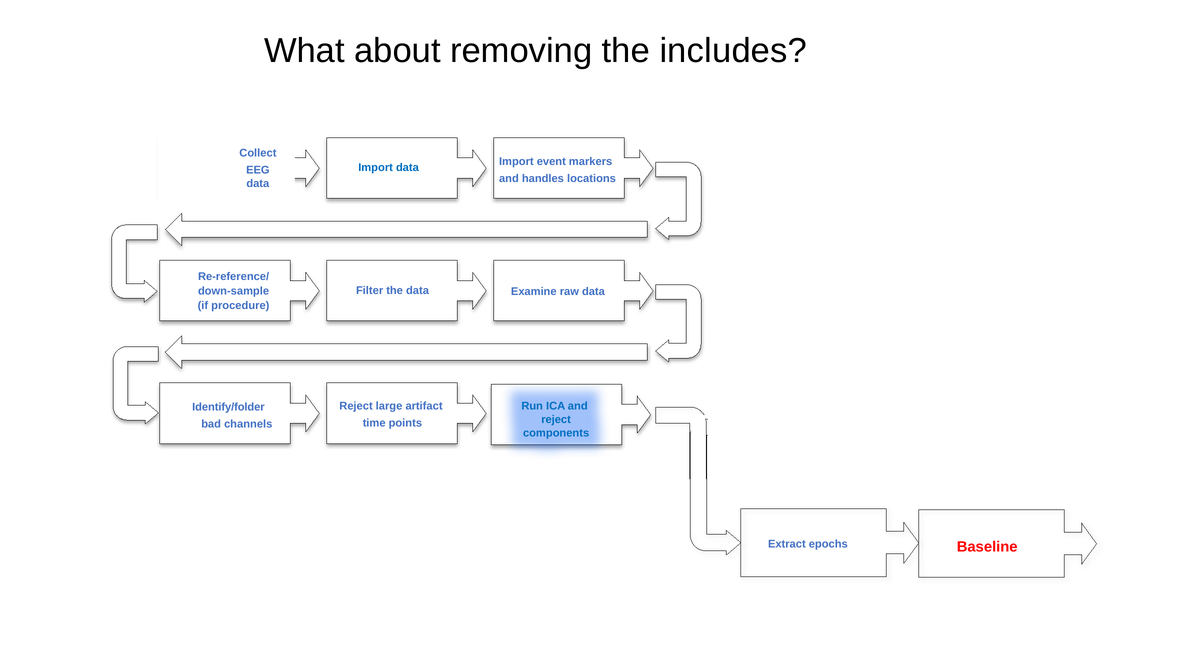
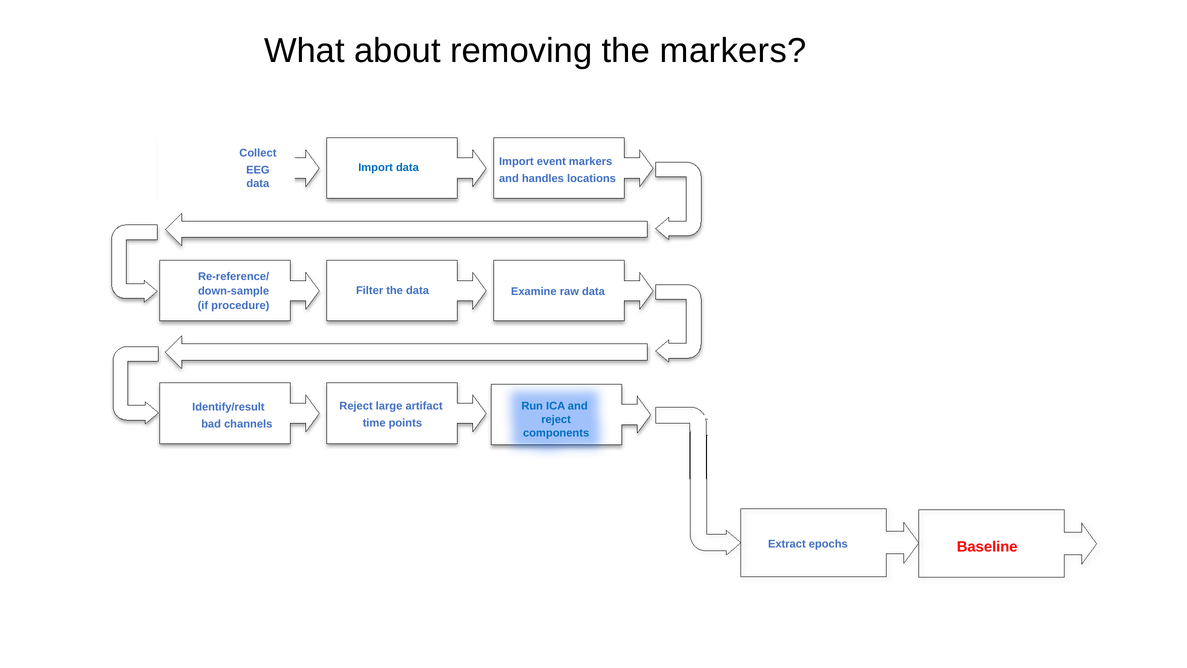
the includes: includes -> markers
Identify/folder: Identify/folder -> Identify/result
